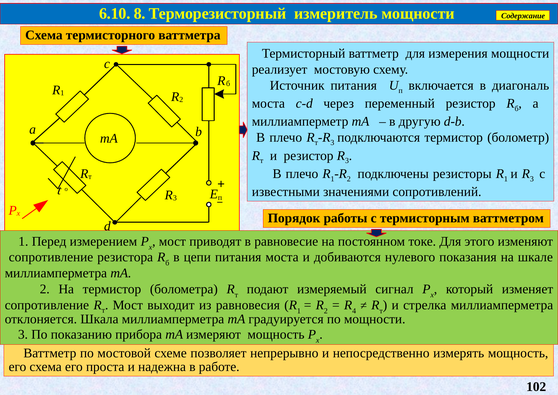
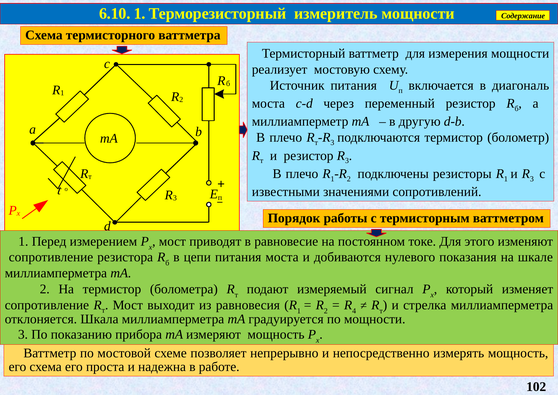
6.10 8: 8 -> 1
